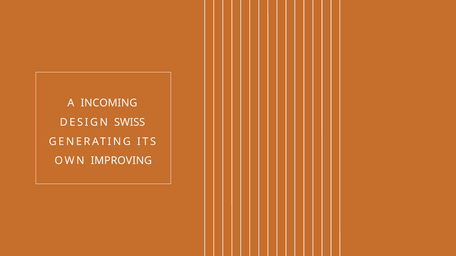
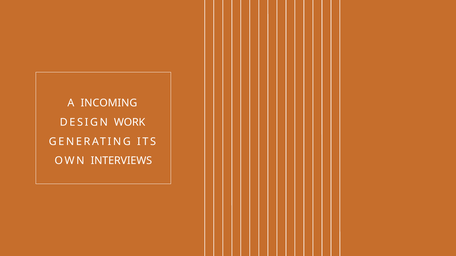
SWISS: SWISS -> WORK
IMPROVING: IMPROVING -> INTERVIEWS
